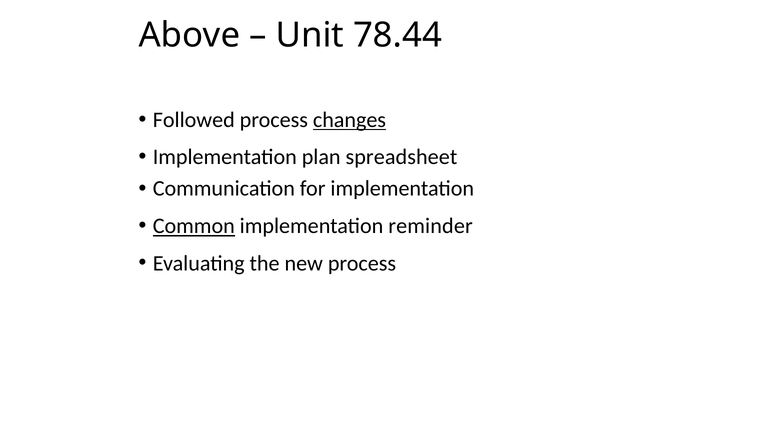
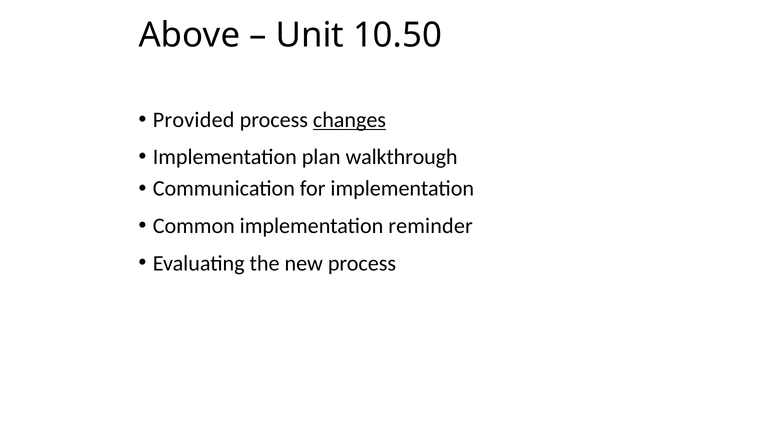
78.44: 78.44 -> 10.50
Followed: Followed -> Provided
spreadsheet: spreadsheet -> walkthrough
Common underline: present -> none
